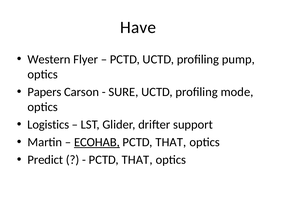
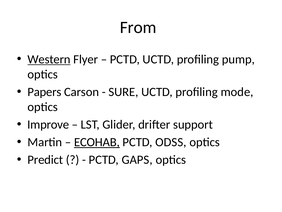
Have: Have -> From
Western underline: none -> present
Logistics: Logistics -> Improve
THAT at (171, 142): THAT -> ODSS
THAT at (137, 159): THAT -> GAPS
